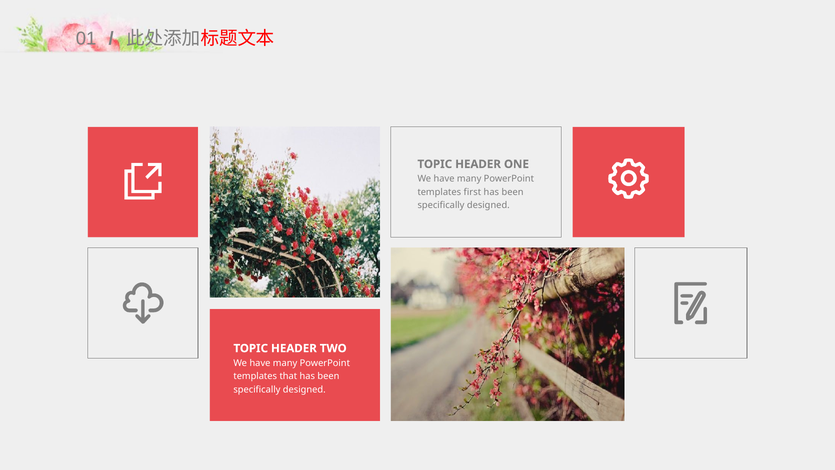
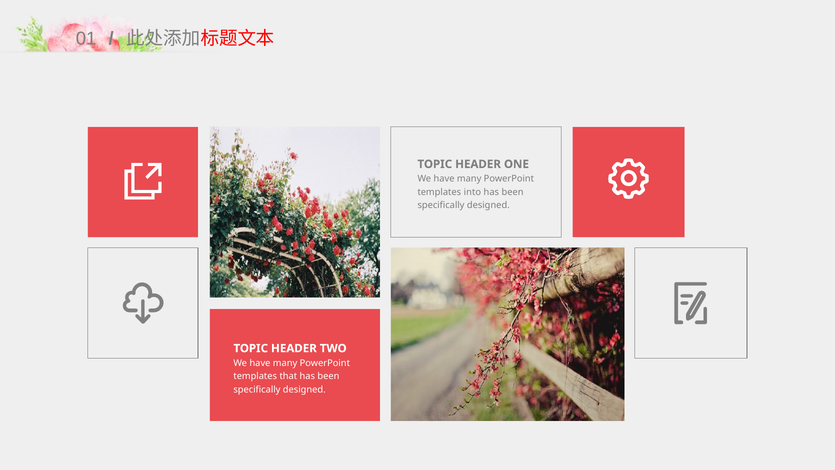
first: first -> into
